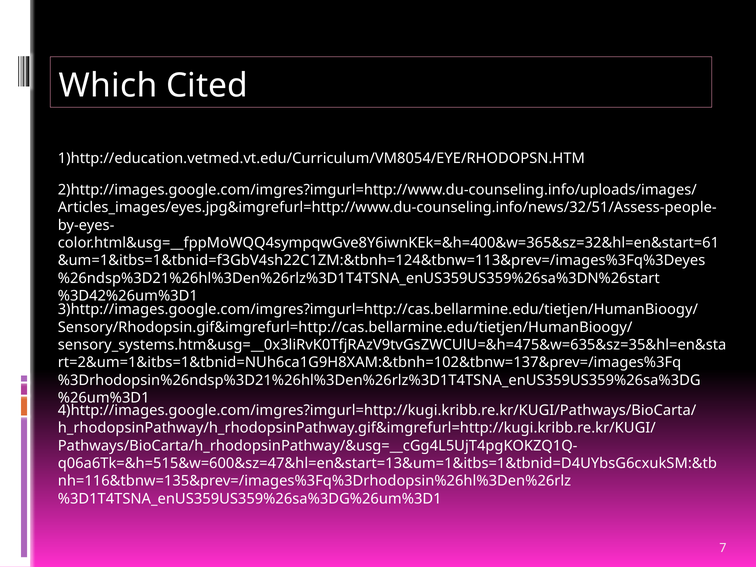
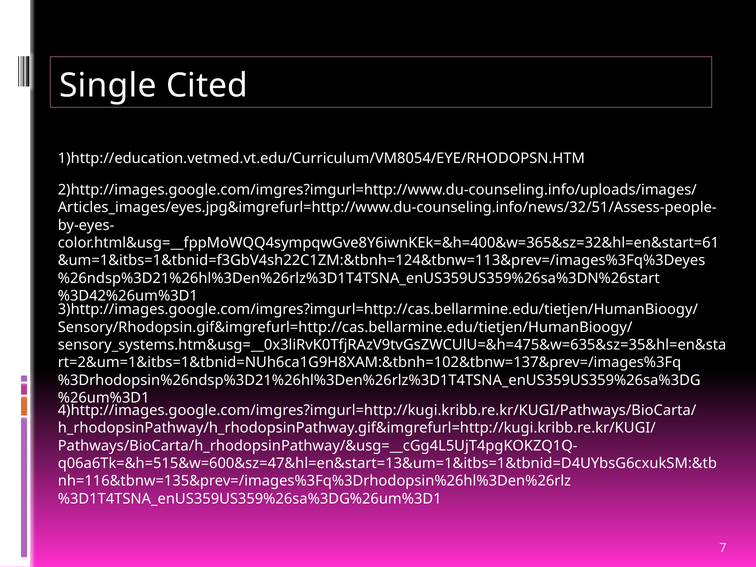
Which: Which -> Single
